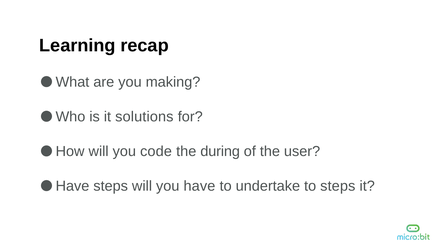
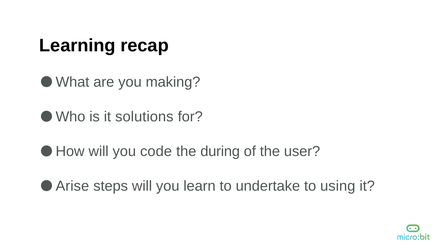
Have at (72, 186): Have -> Arise
you have: have -> learn
to steps: steps -> using
